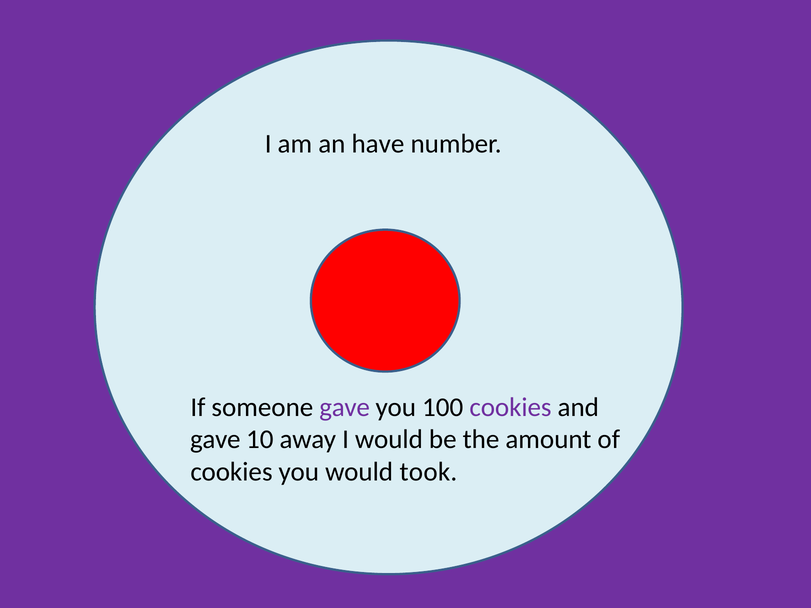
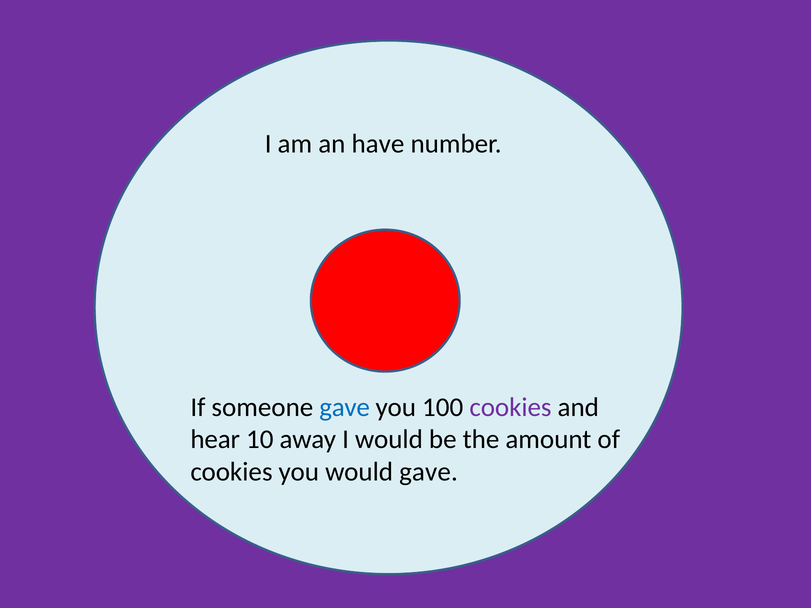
gave at (345, 407) colour: purple -> blue
gave at (215, 440): gave -> hear
would took: took -> gave
